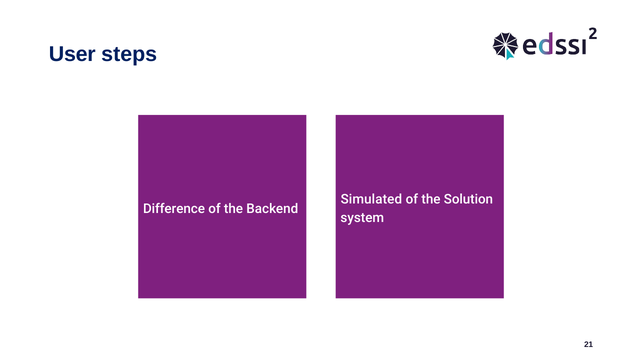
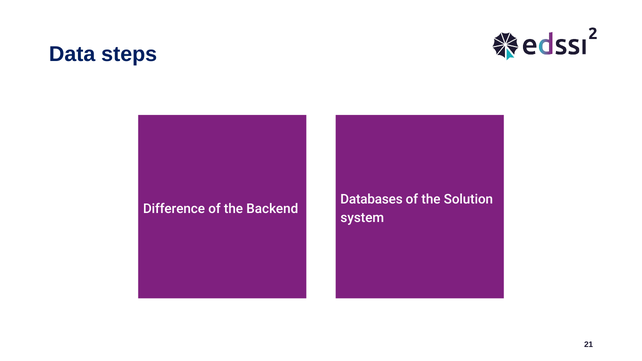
User: User -> Data
Simulated: Simulated -> Databases
